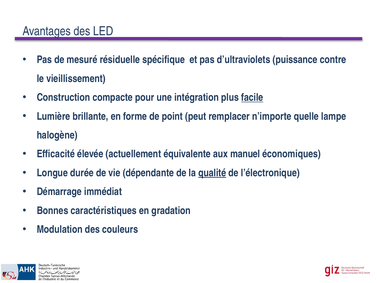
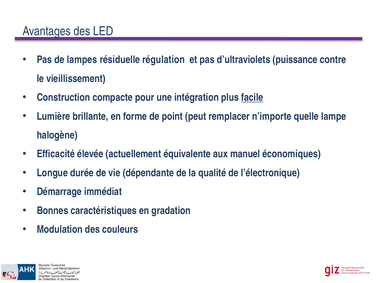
mesuré: mesuré -> lampes
spécifique: spécifique -> régulation
qualité underline: present -> none
